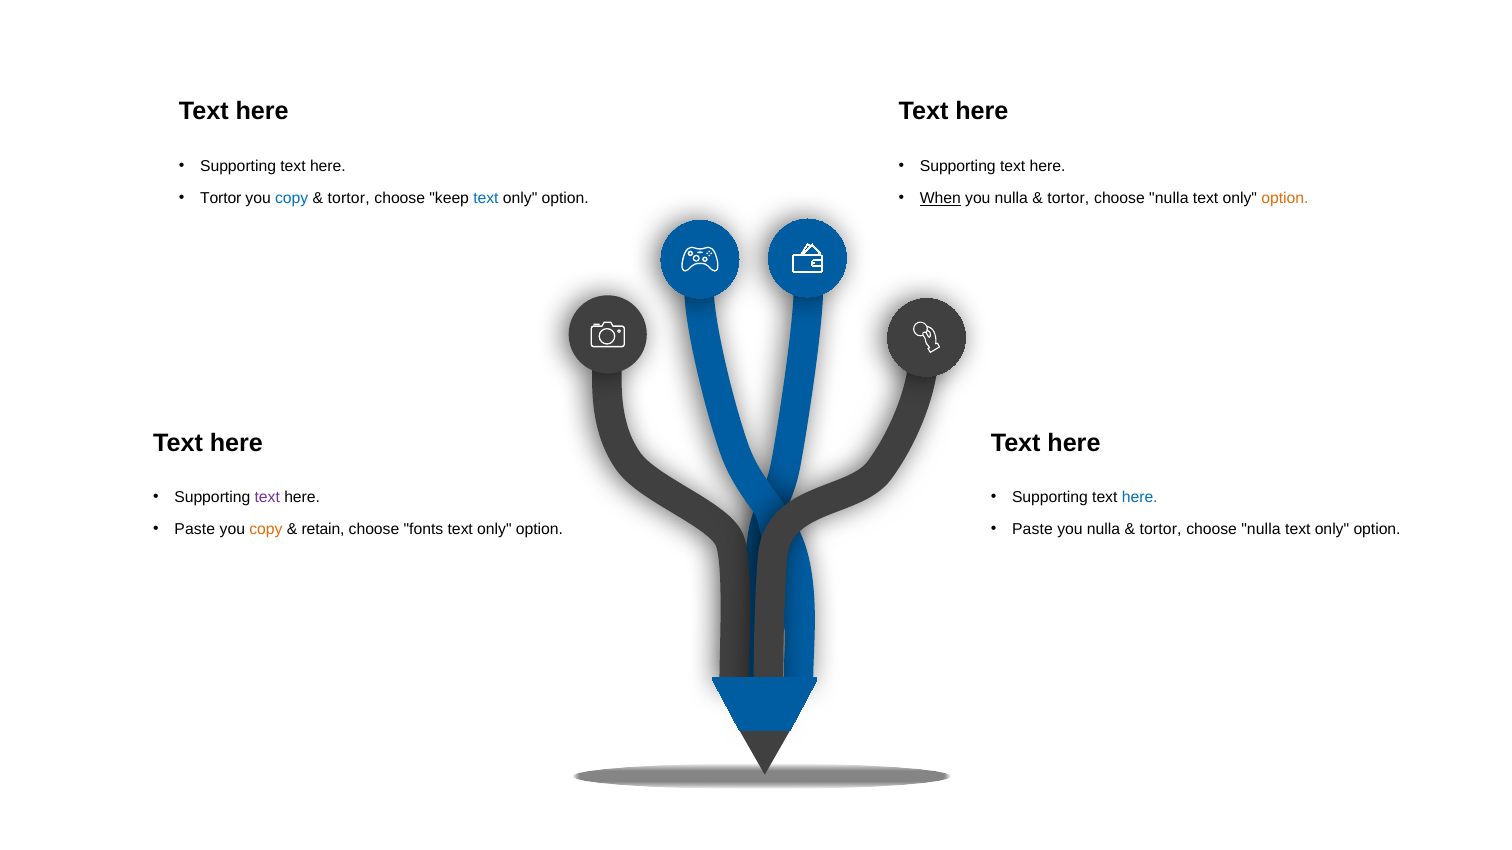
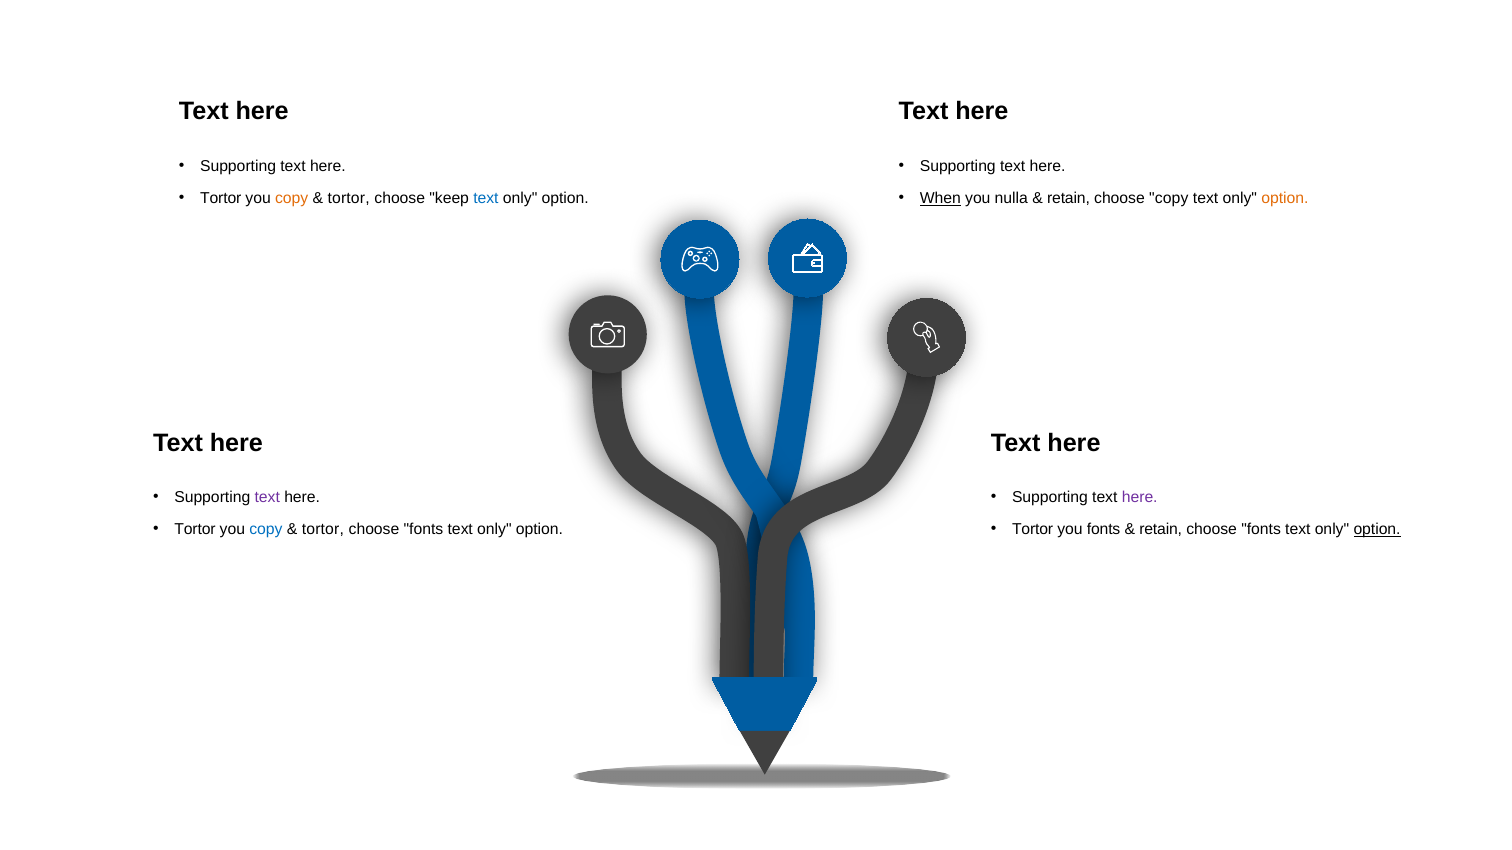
copy at (292, 198) colour: blue -> orange
tortor at (1068, 198): tortor -> retain
nulla at (1169, 198): nulla -> copy
here at (1140, 498) colour: blue -> purple
Paste at (195, 530): Paste -> Tortor
copy at (266, 530) colour: orange -> blue
retain at (323, 530): retain -> tortor
Paste at (1032, 530): Paste -> Tortor
nulla at (1104, 530): nulla -> fonts
tortor at (1161, 530): tortor -> retain
nulla at (1261, 530): nulla -> fonts
option at (1377, 530) underline: none -> present
